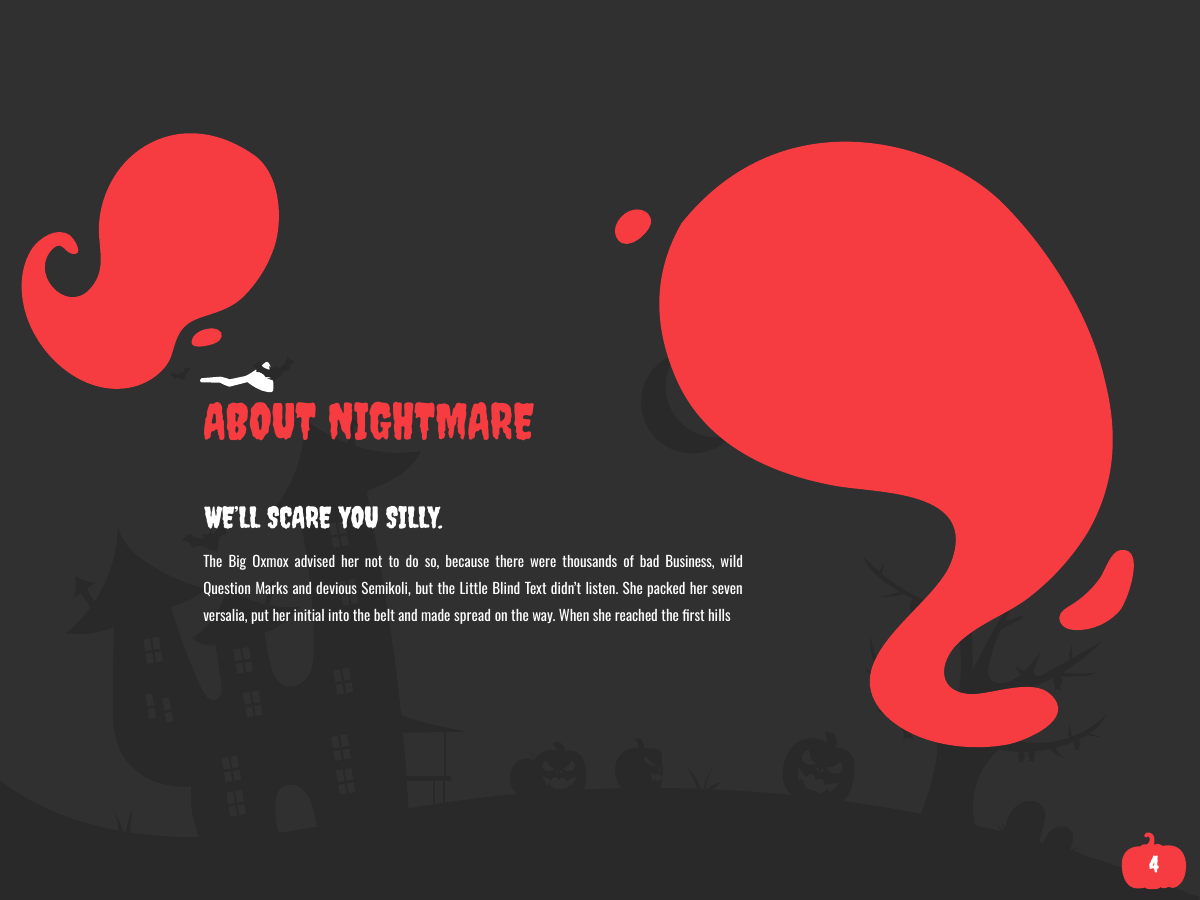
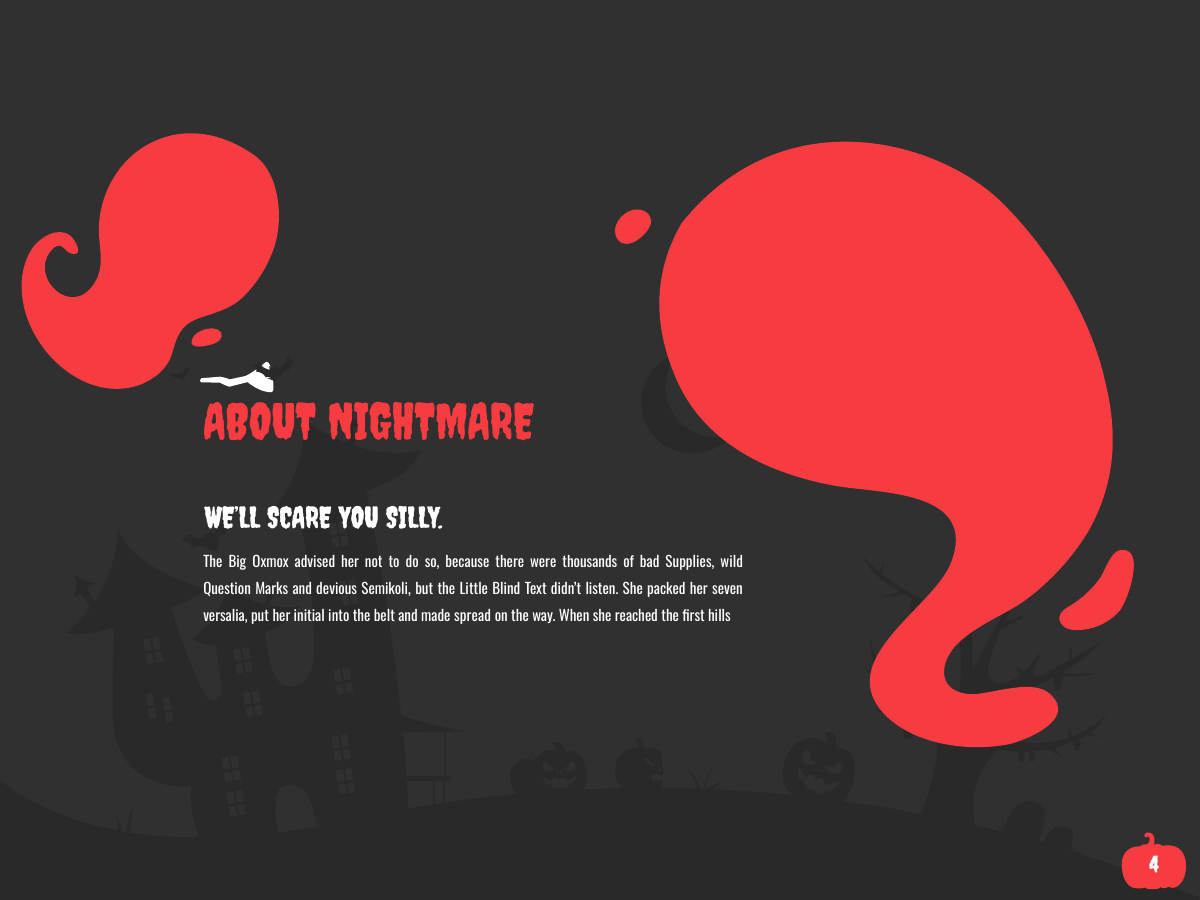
Business: Business -> Supplies
